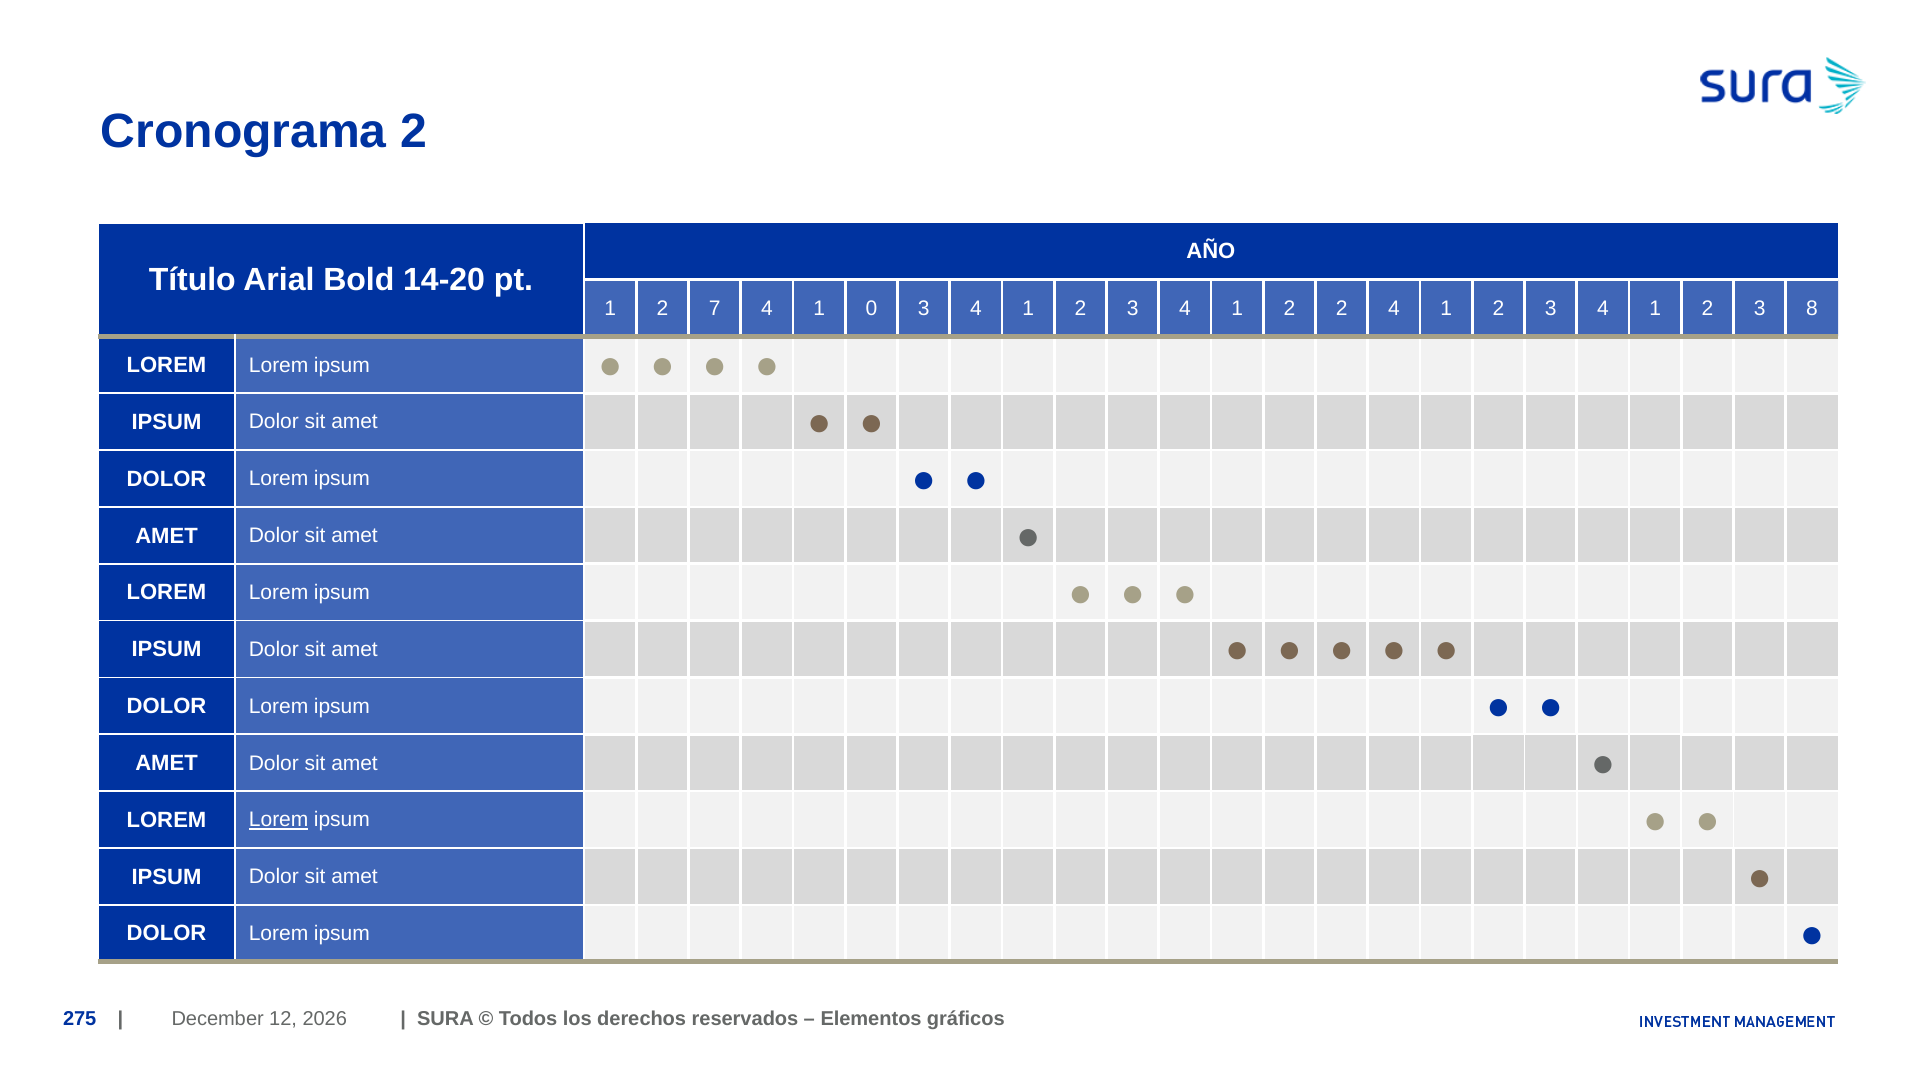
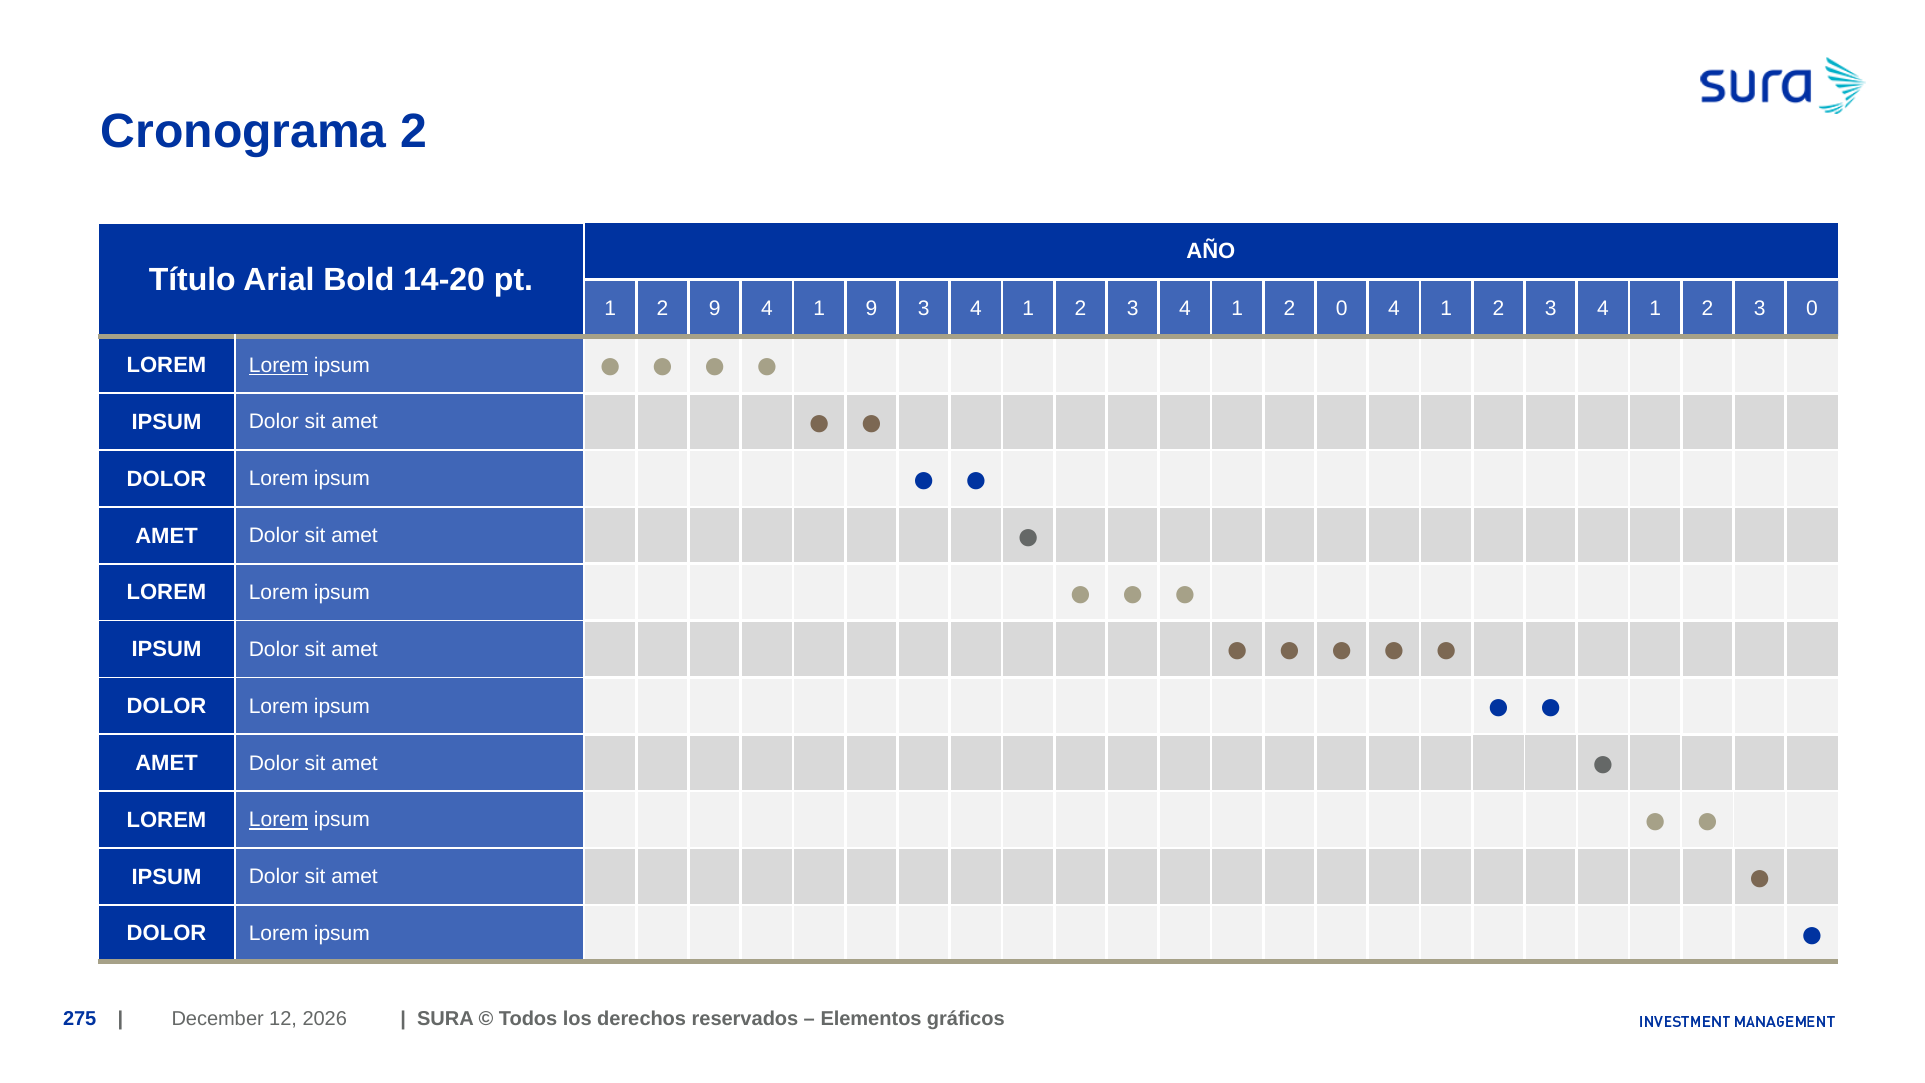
2 7: 7 -> 9
1 0: 0 -> 9
2 2: 2 -> 0
3 8: 8 -> 0
Lorem at (279, 365) underline: none -> present
